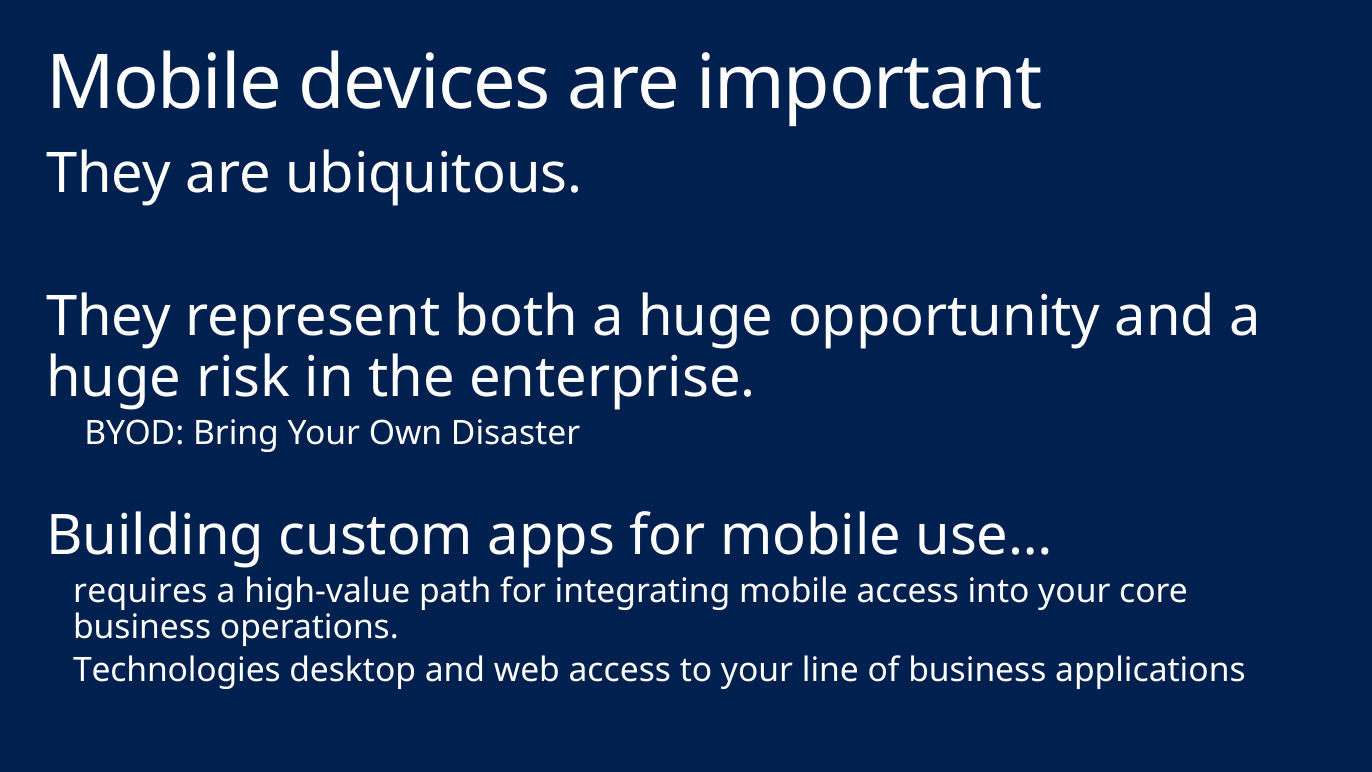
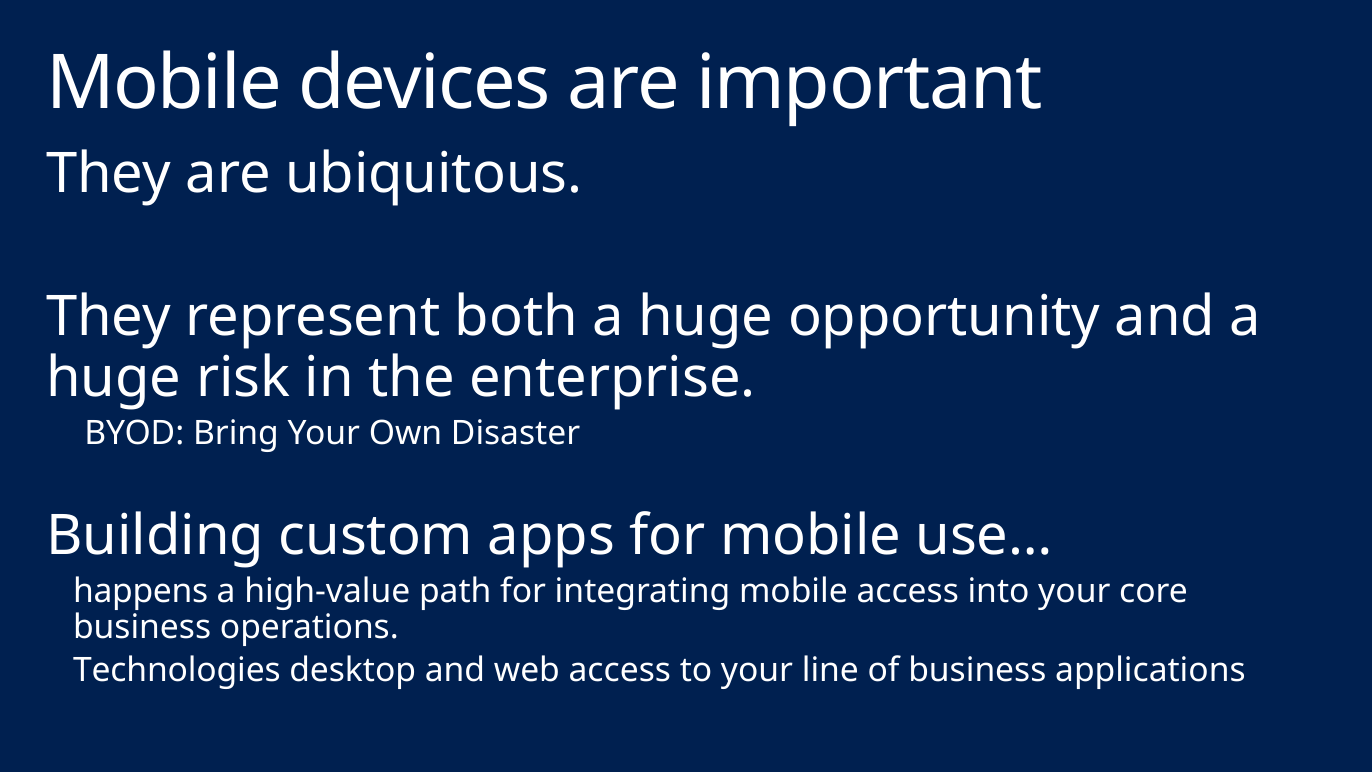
requires: requires -> happens
